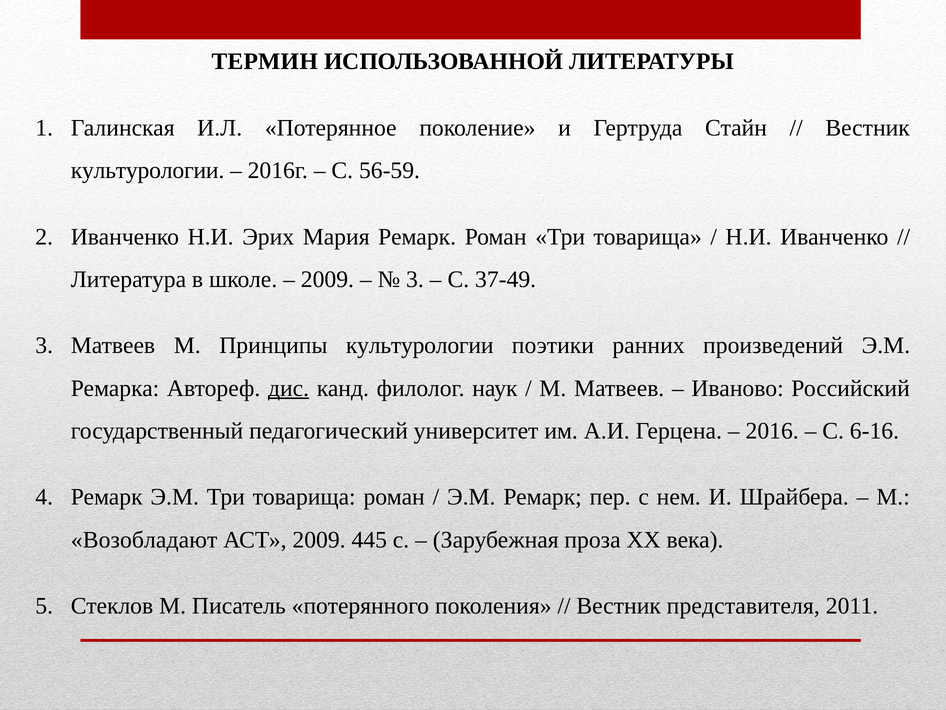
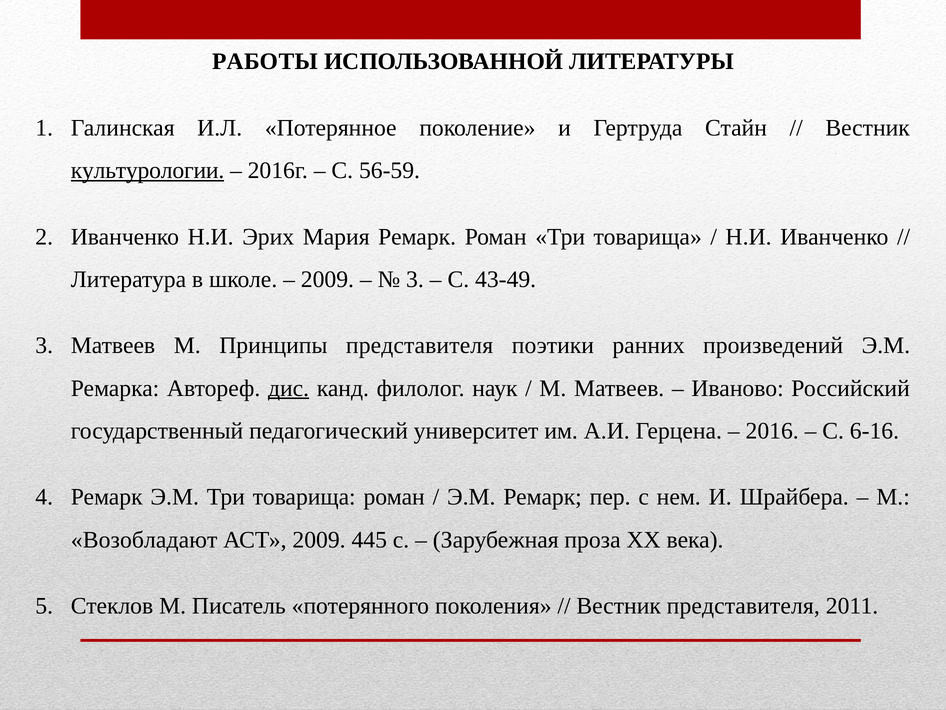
ТЕРМИН: ТЕРМИН -> РАБОТЫ
культурологии at (148, 170) underline: none -> present
37-49: 37-49 -> 43-49
Принципы культурологии: культурологии -> представителя
